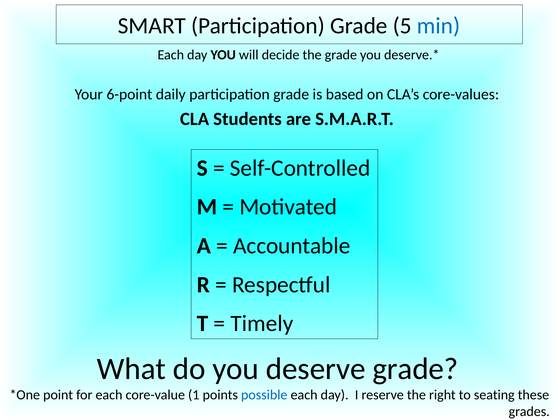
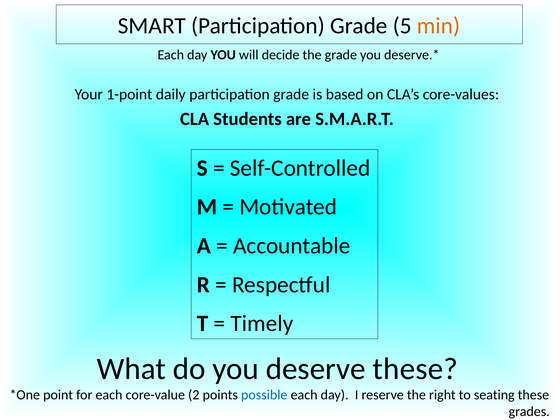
min colour: blue -> orange
6-point: 6-point -> 1-point
deserve grade: grade -> these
1: 1 -> 2
